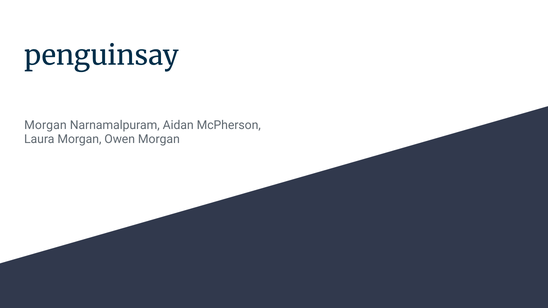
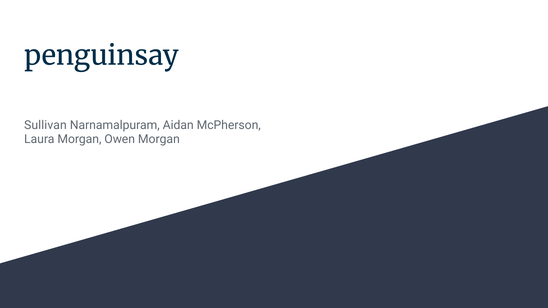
Morgan at (45, 125): Morgan -> Sullivan
